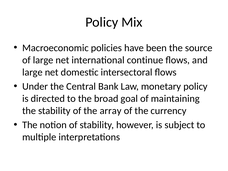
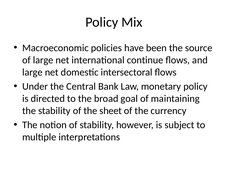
array: array -> sheet
